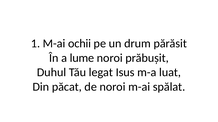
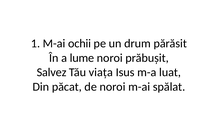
Duhul: Duhul -> Salvez
legat: legat -> viața
